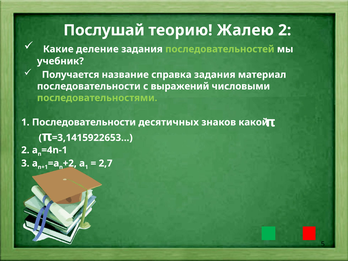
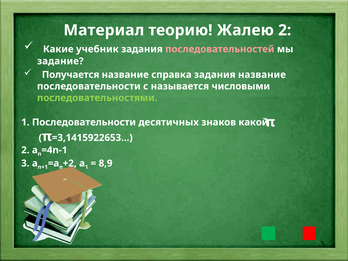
Послушай: Послушай -> Материал
деление: деление -> учебник
последовательностей colour: light green -> pink
учебник: учебник -> задание
задания материал: материал -> название
выражений: выражений -> называется
2,7: 2,7 -> 8,9
